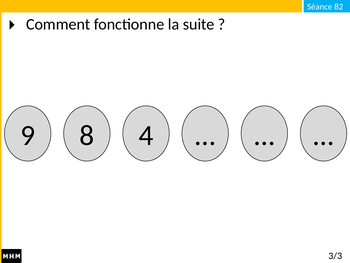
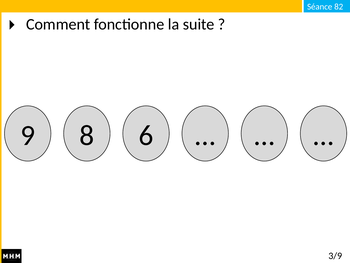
4: 4 -> 6
3/3: 3/3 -> 3/9
